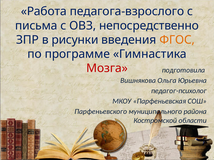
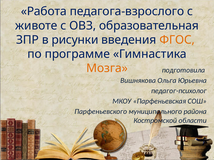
письма: письма -> животе
непосредственно: непосредственно -> образовательная
Мозга colour: red -> orange
